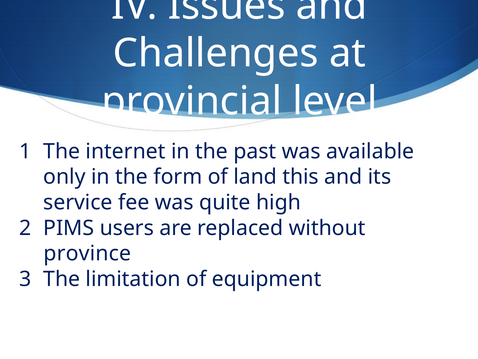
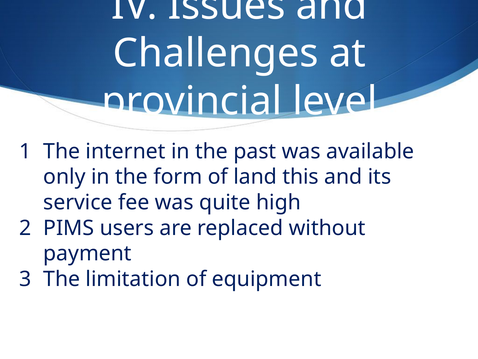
province: province -> payment
